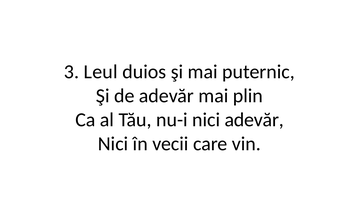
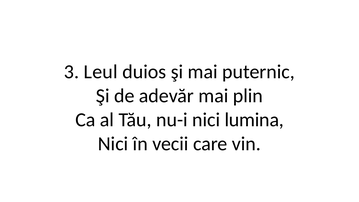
nici adevăr: adevăr -> lumina
